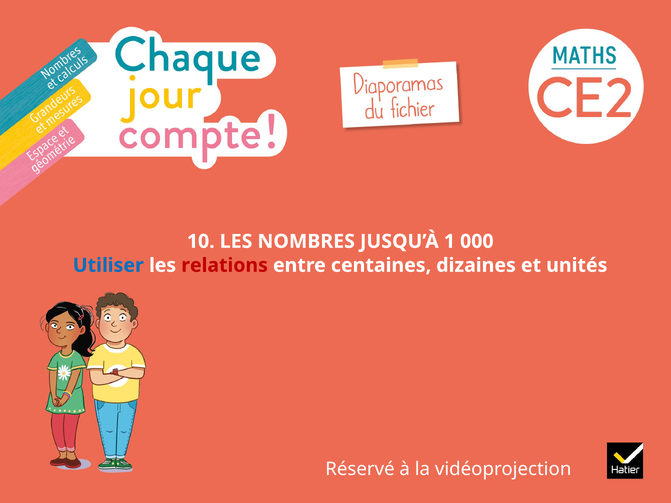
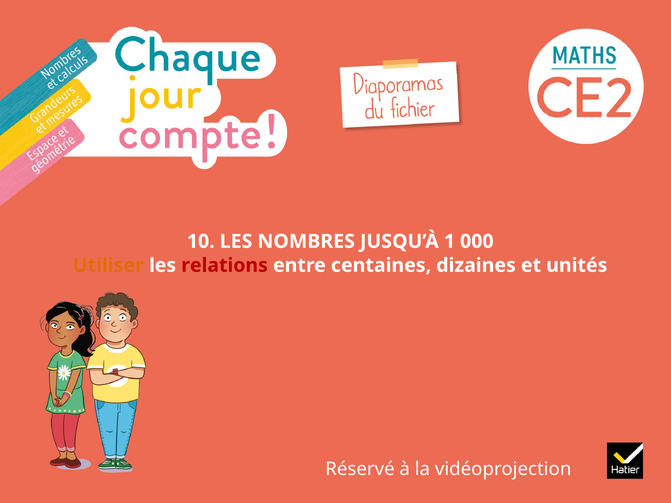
Utiliser colour: blue -> orange
